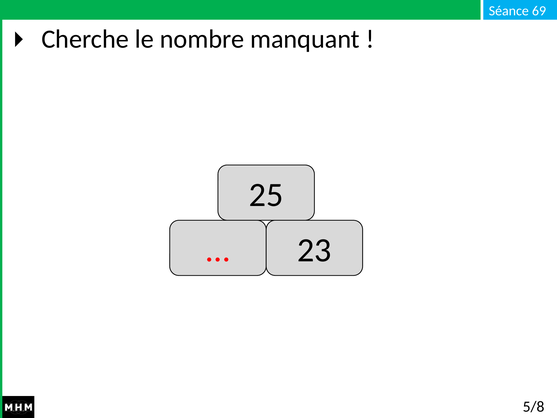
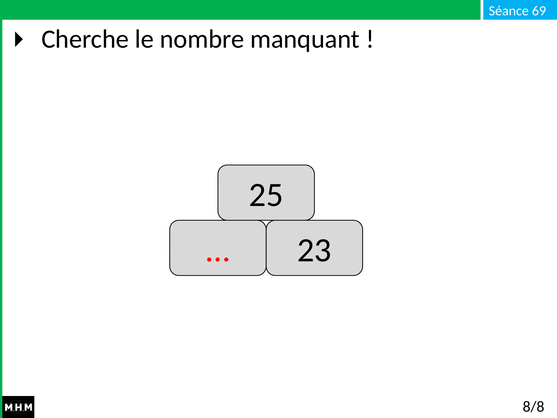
5/8: 5/8 -> 8/8
